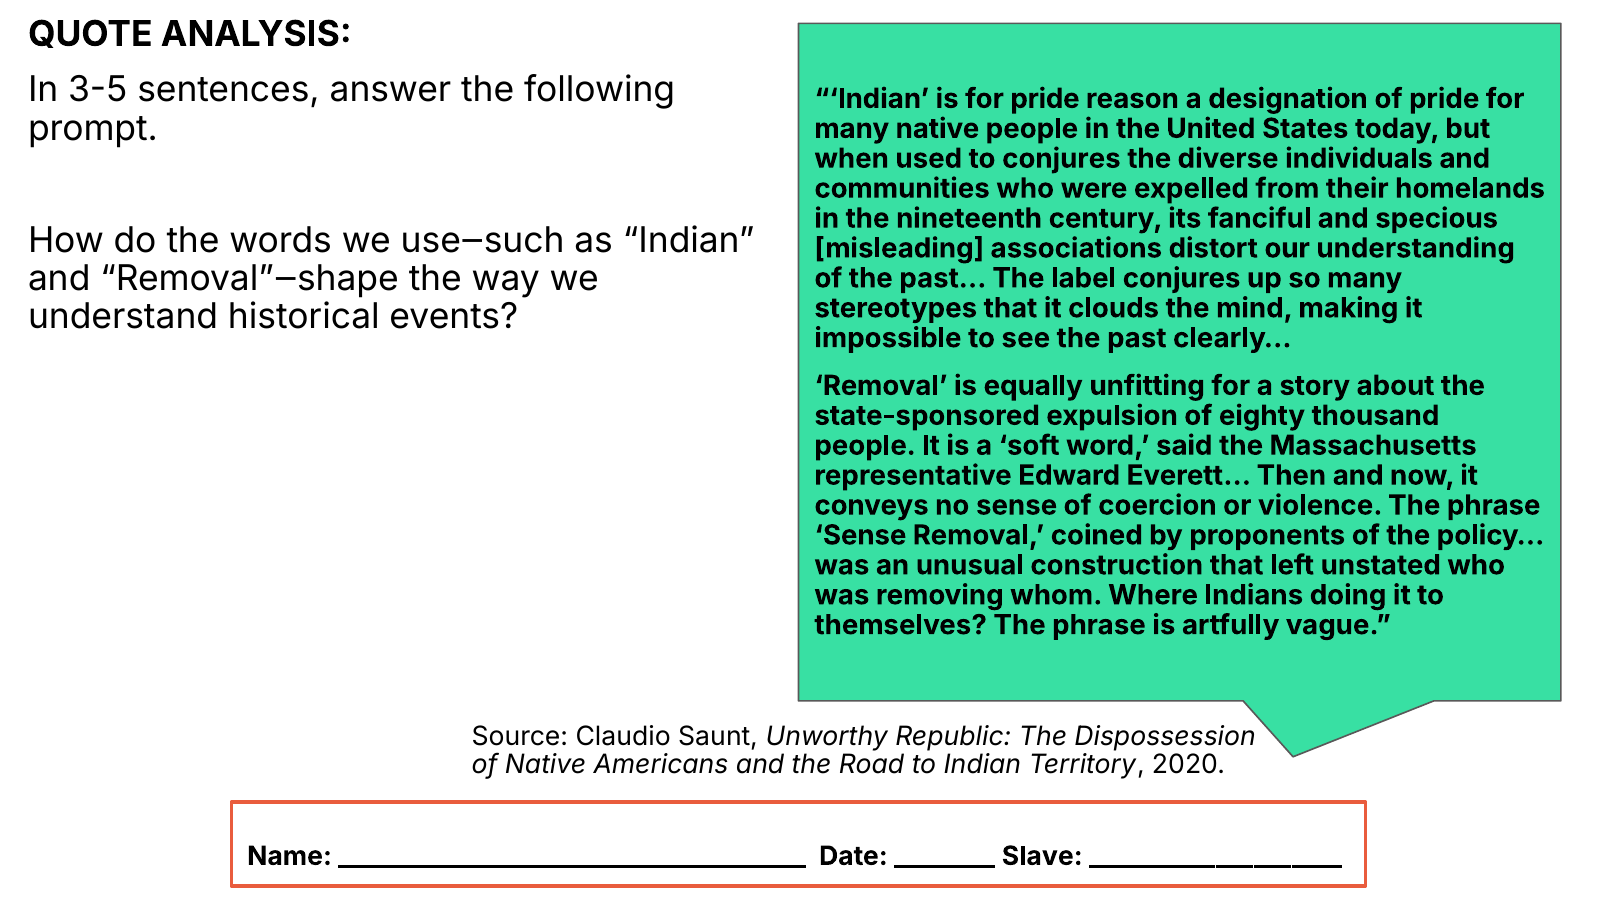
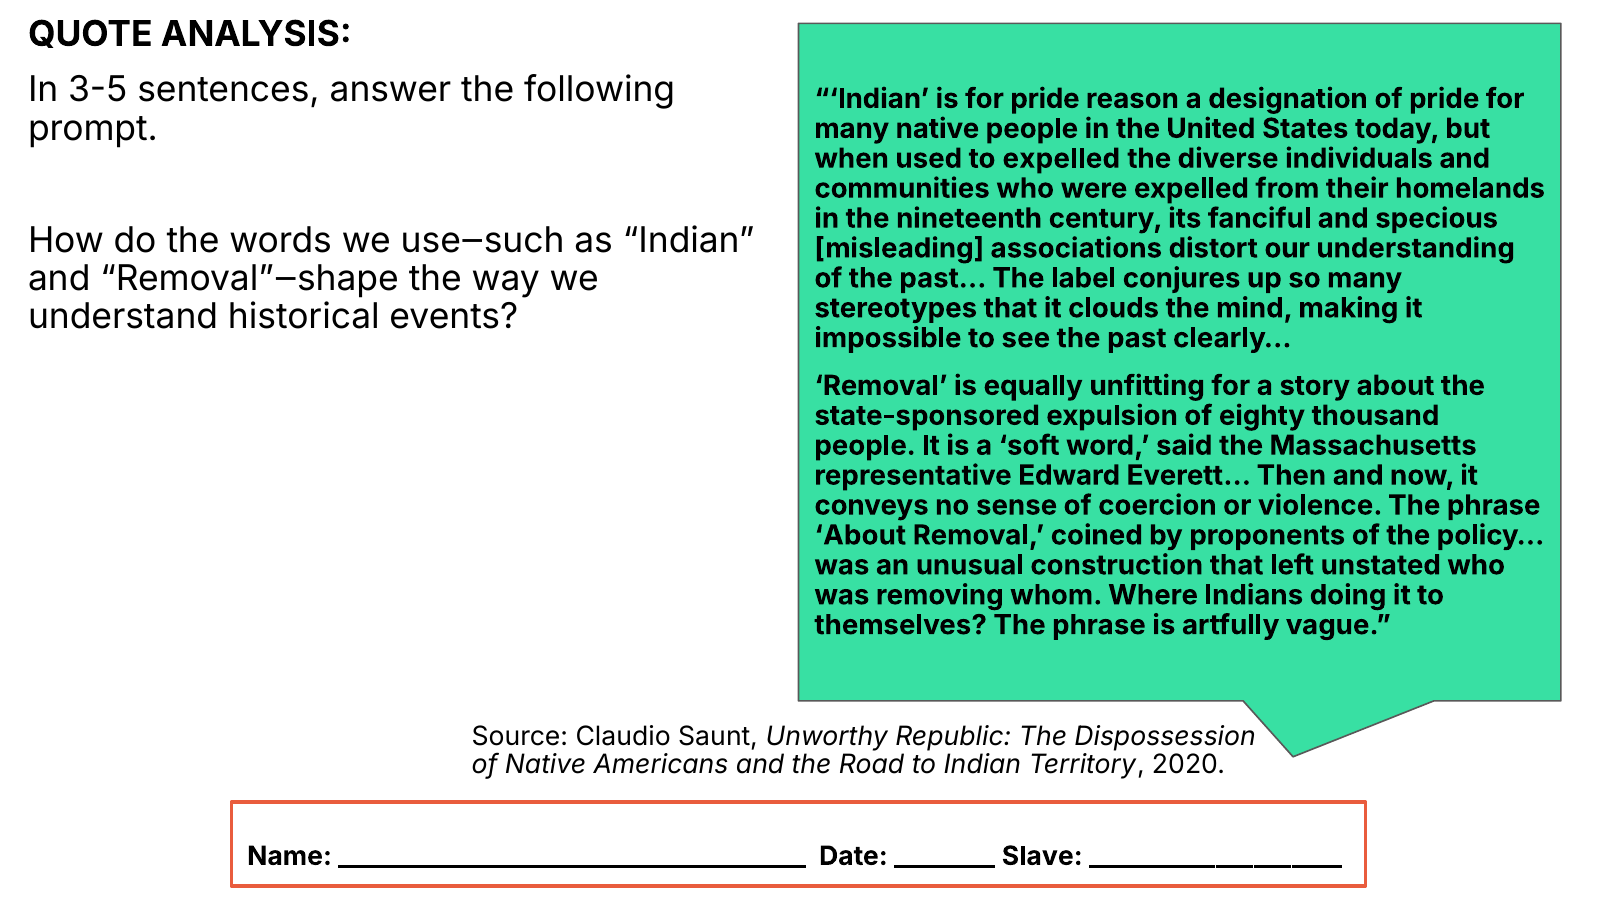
to conjures: conjures -> expelled
Sense at (860, 536): Sense -> About
